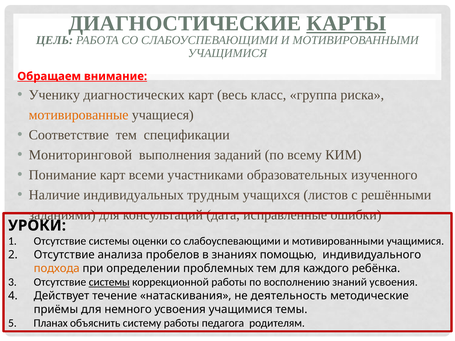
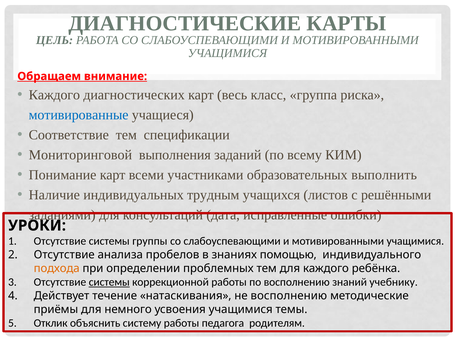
КАРТЫ underline: present -> none
Ученику at (54, 95): Ученику -> Каждого
мотивированные colour: orange -> blue
изученного: изученного -> выполнить
оценки: оценки -> группы
знаний усвоения: усвоения -> учебнику
не деятельность: деятельность -> восполнению
Планах: Планах -> Отклик
